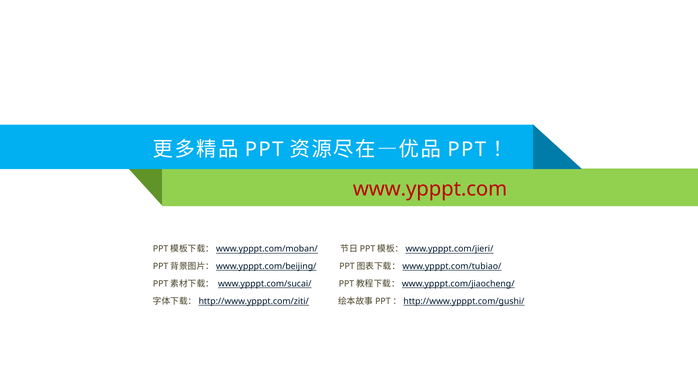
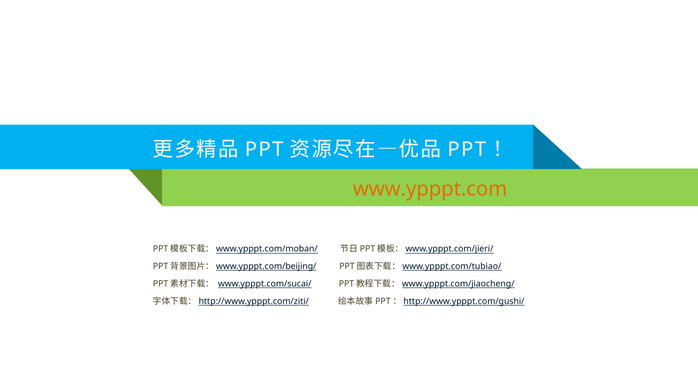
www.ypppt.com colour: red -> orange
